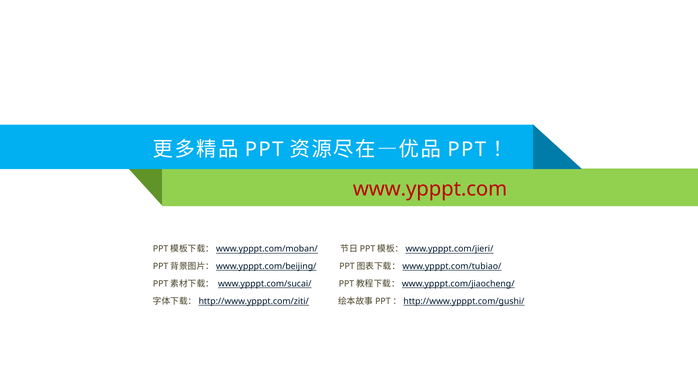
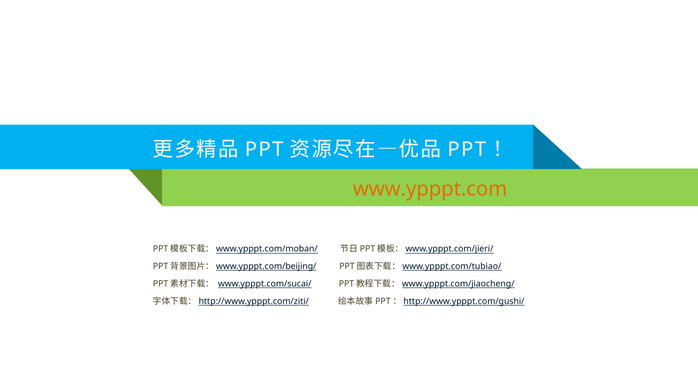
www.ypppt.com colour: red -> orange
